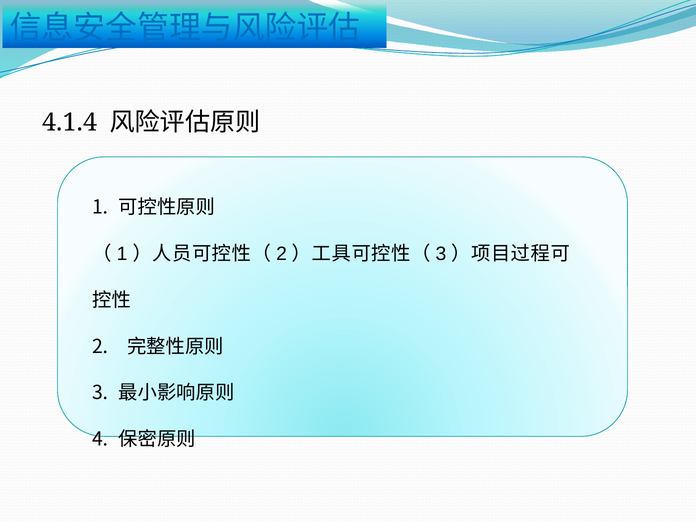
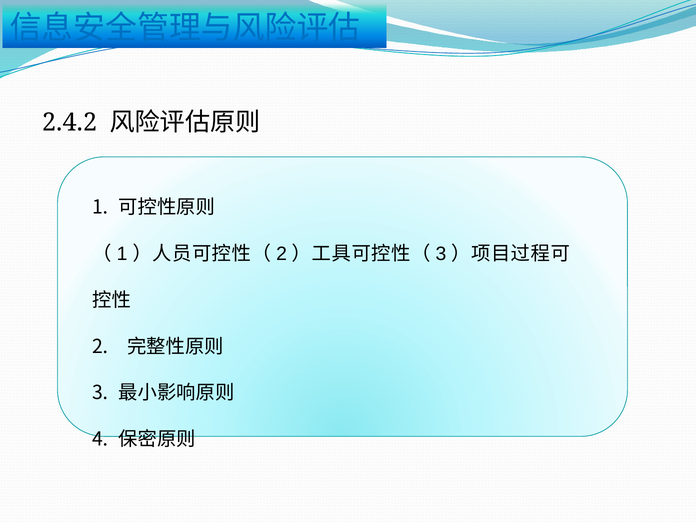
4.1.4: 4.1.4 -> 2.4.2
